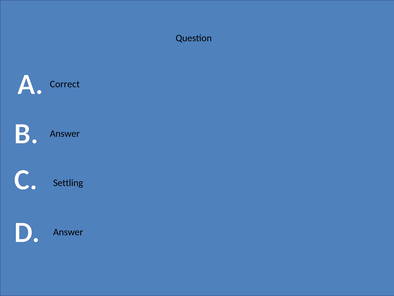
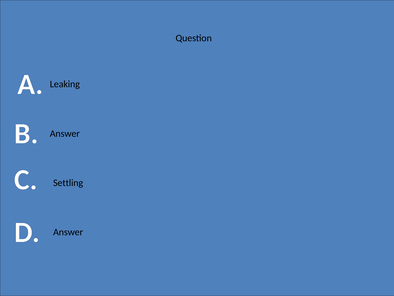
Correct: Correct -> Leaking
